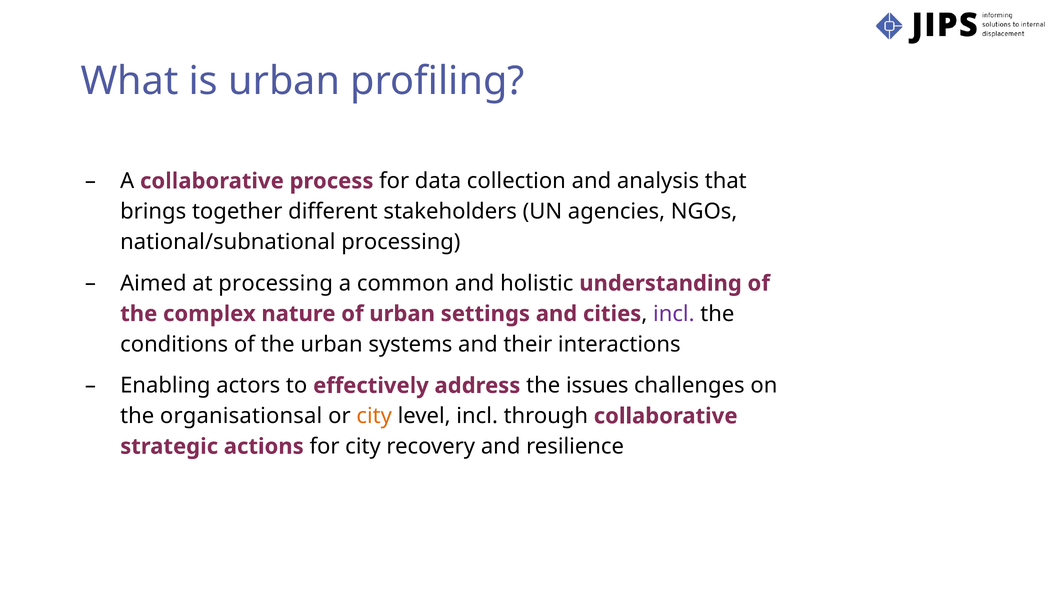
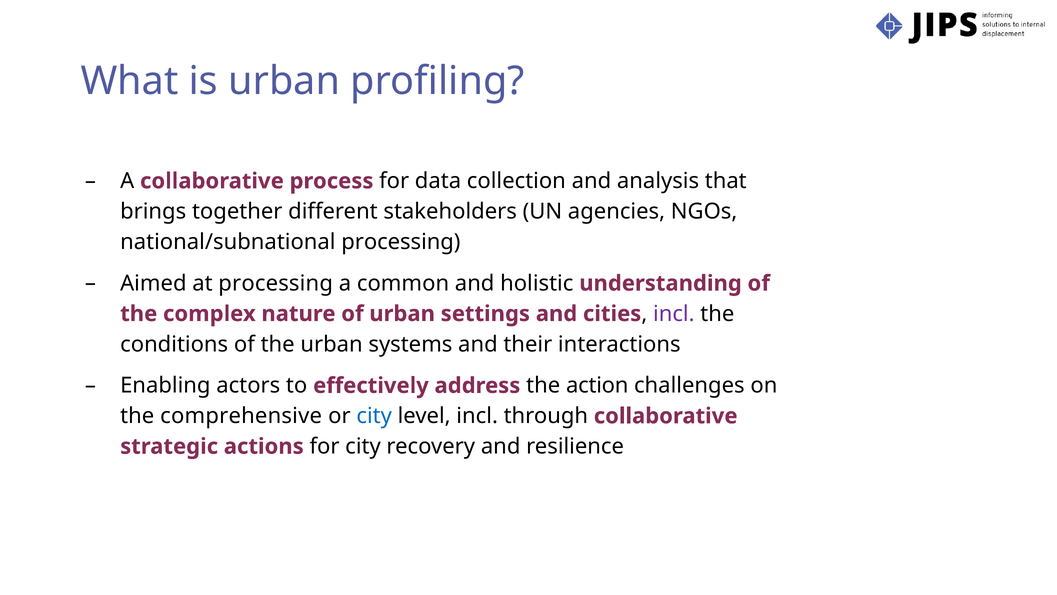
issues: issues -> action
organisationsal: organisationsal -> comprehensive
city at (374, 416) colour: orange -> blue
